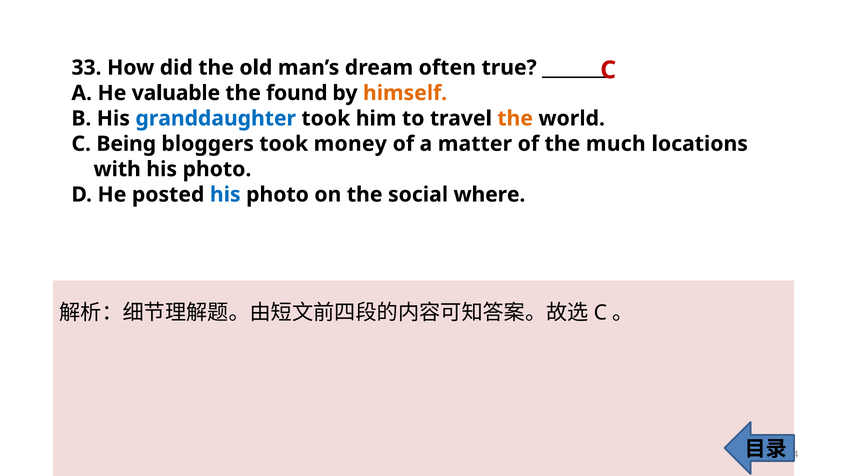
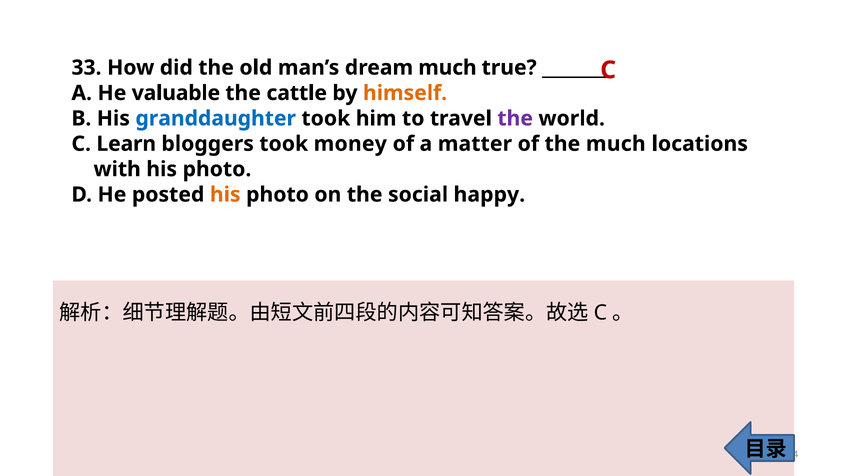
dream often: often -> much
found: found -> cattle
the at (515, 119) colour: orange -> purple
Being: Being -> Learn
his at (225, 195) colour: blue -> orange
where: where -> happy
